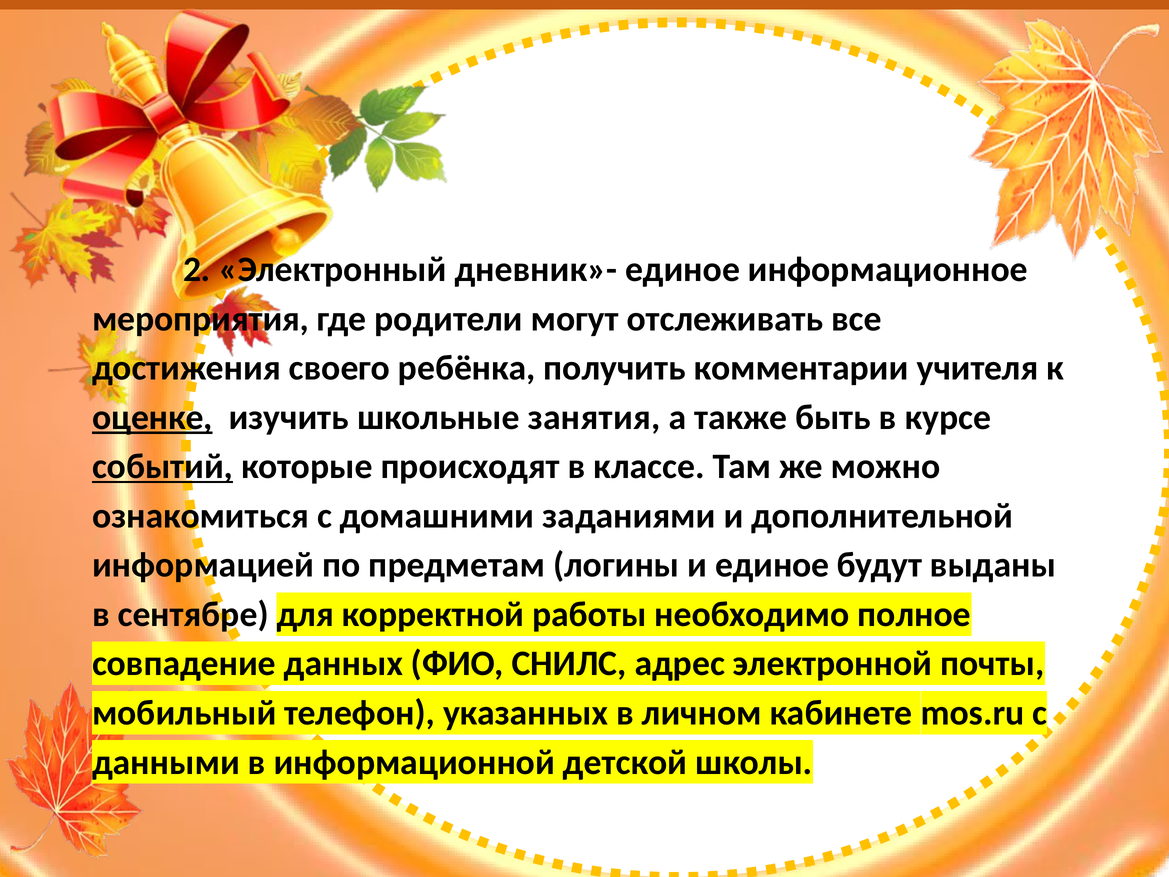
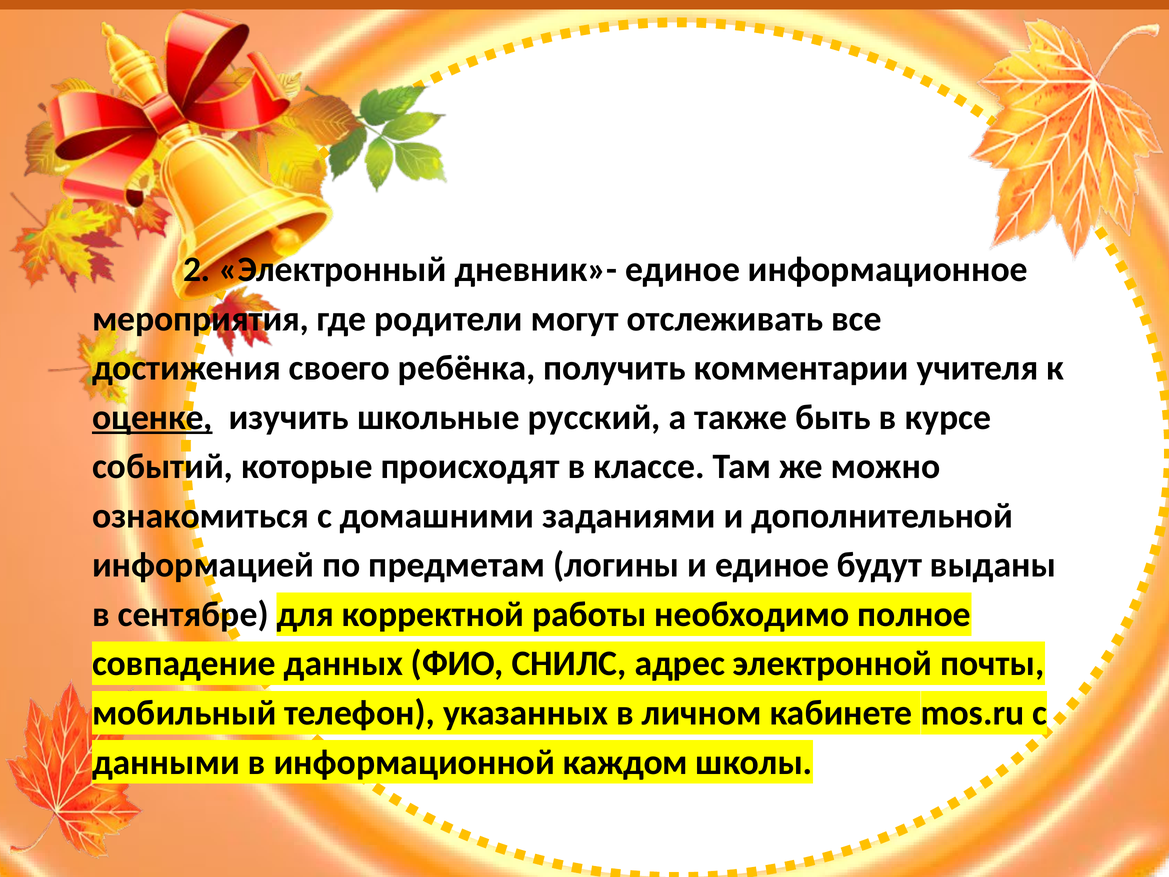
занятия: занятия -> русский
событий underline: present -> none
детской: детской -> каждом
